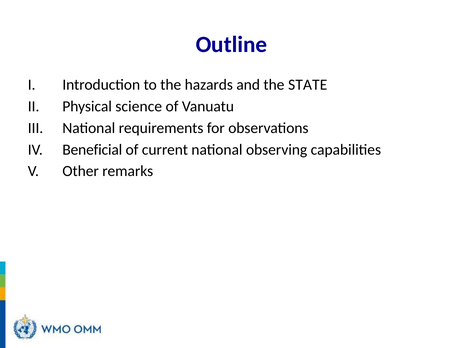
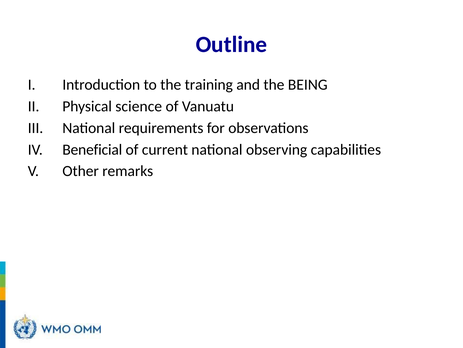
hazards: hazards -> training
STATE: STATE -> BEING
